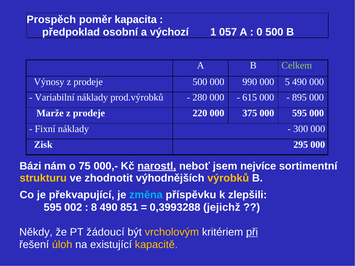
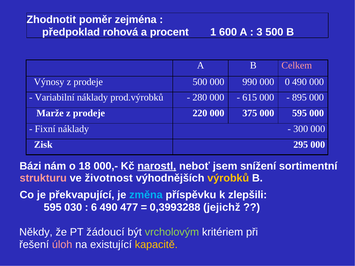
Prospěch: Prospěch -> Zhodnotit
kapacita: kapacita -> zejména
osobní: osobní -> rohová
výchozí: výchozí -> procent
057: 057 -> 600
0: 0 -> 3
Celkem colour: light green -> pink
5: 5 -> 0
75: 75 -> 18
nejvíce: nejvíce -> snížení
strukturu colour: yellow -> pink
zhodnotit: zhodnotit -> životnost
002: 002 -> 030
8: 8 -> 6
851: 851 -> 477
vrcholovým colour: yellow -> light green
při underline: present -> none
úloh colour: yellow -> pink
